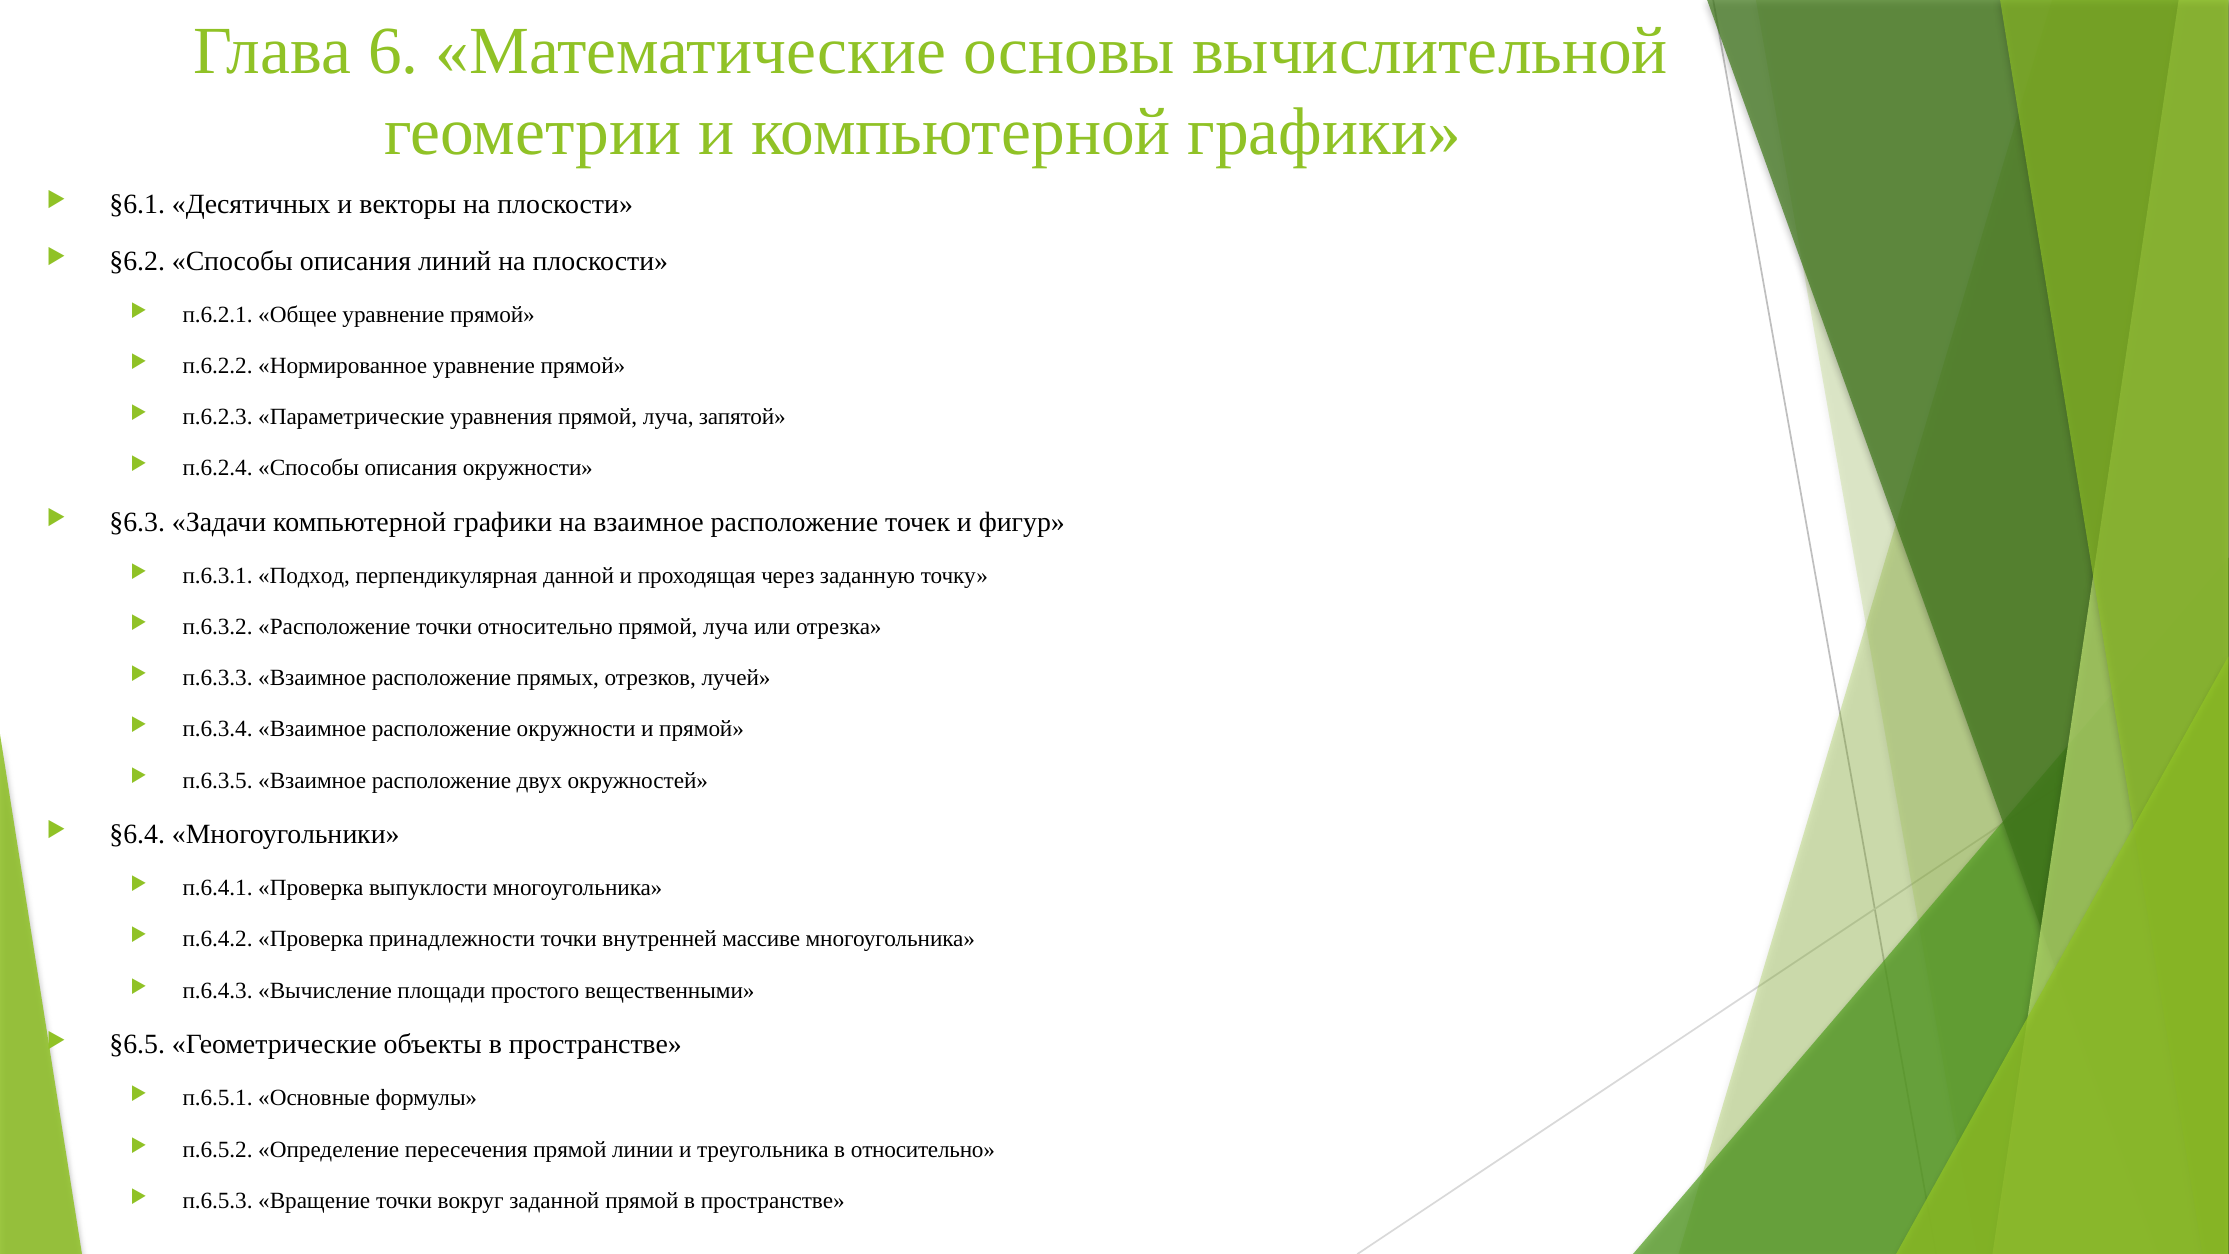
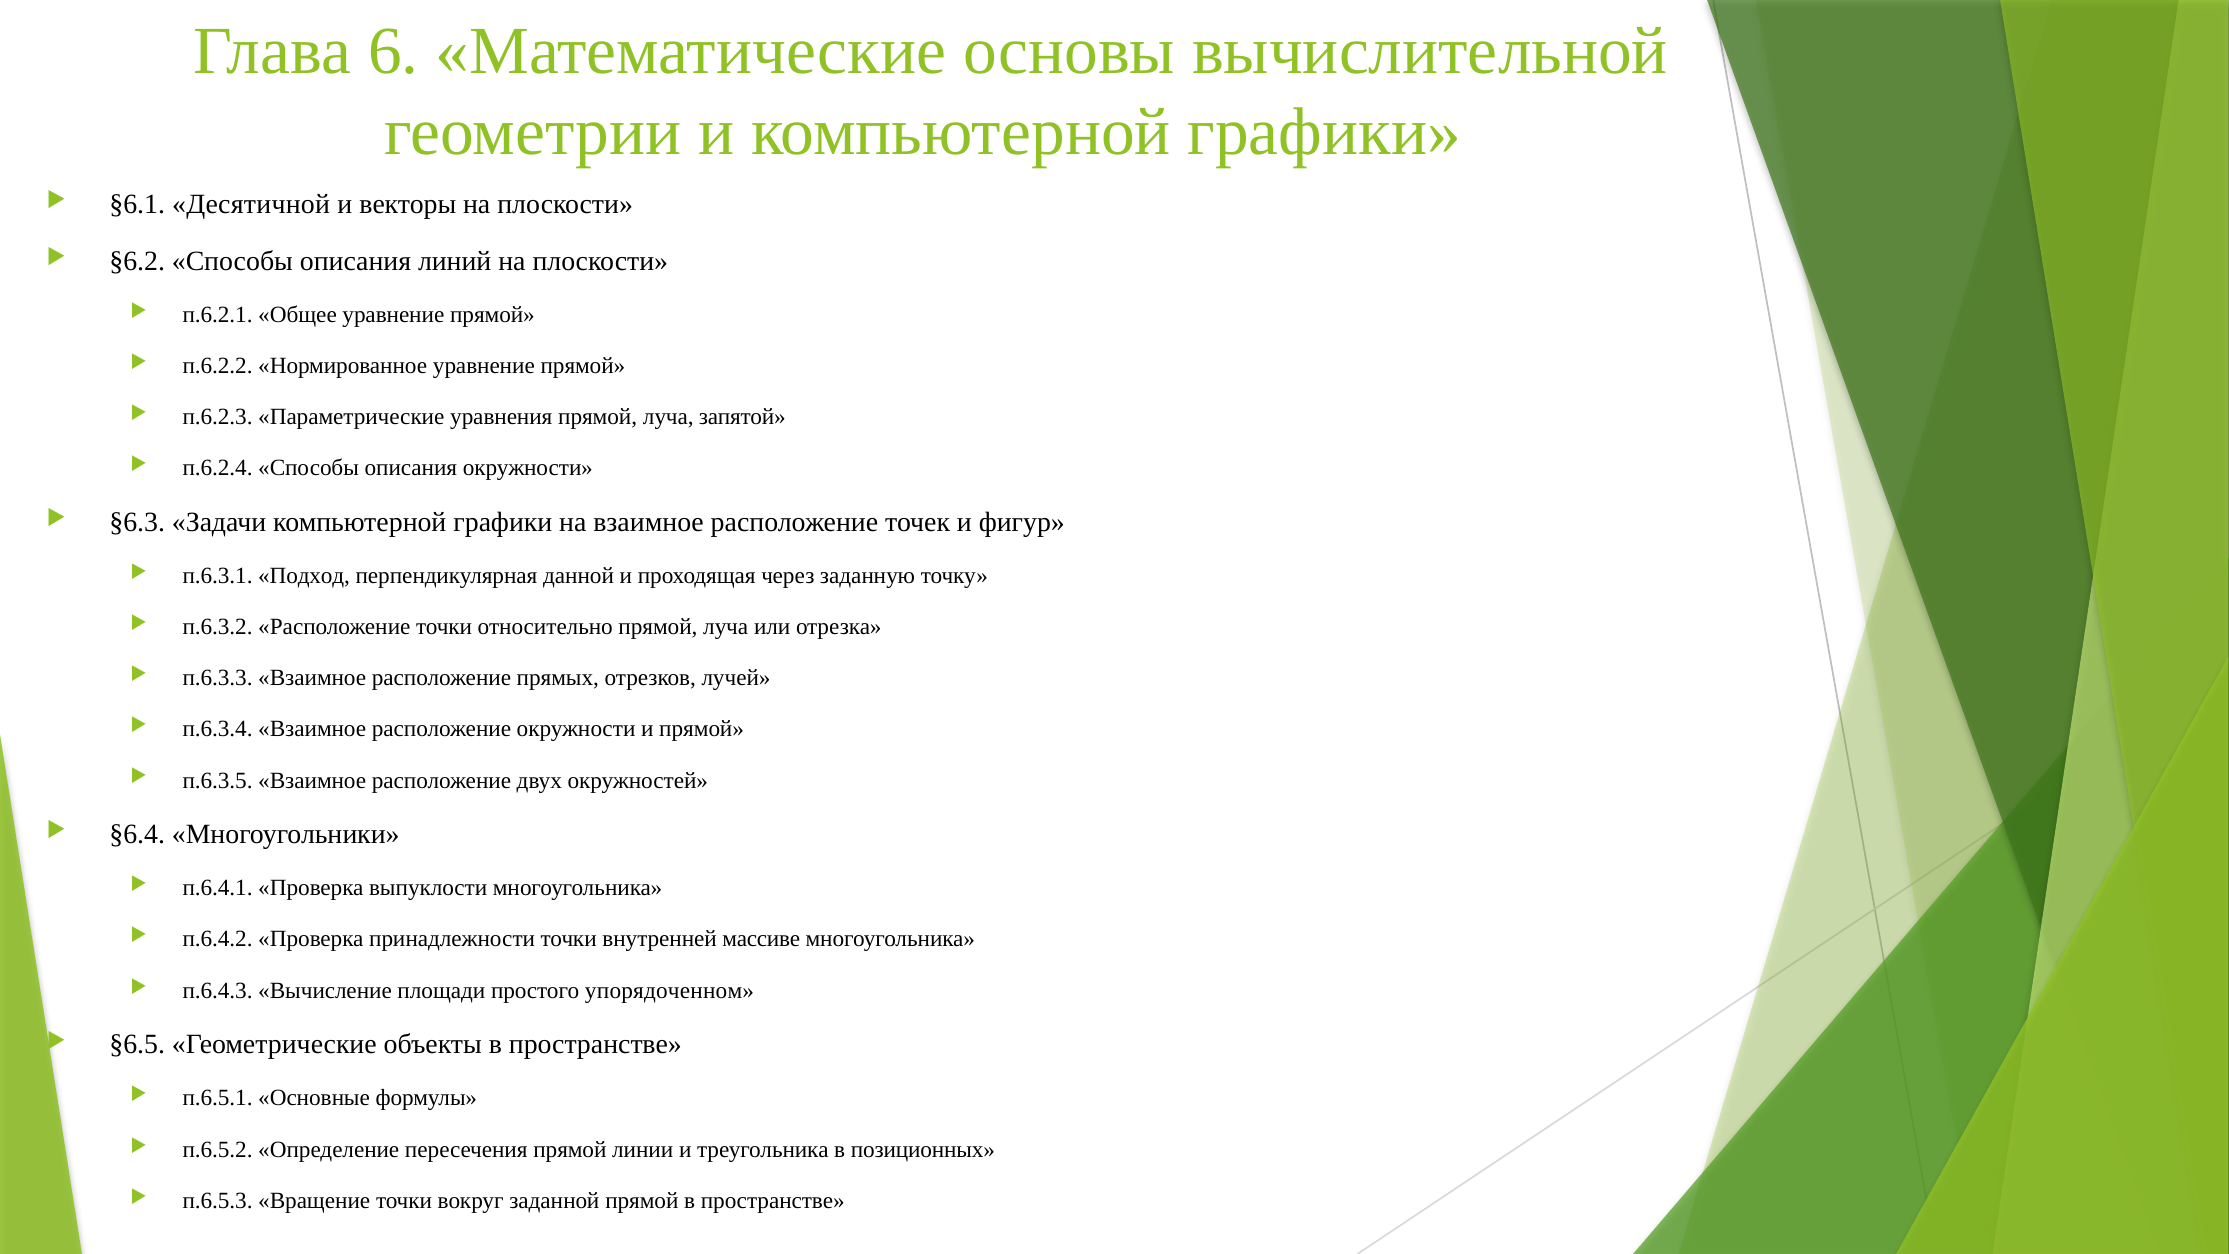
Десятичных: Десятичных -> Десятичной
вещественными: вещественными -> упорядоченном
в относительно: относительно -> позиционных
